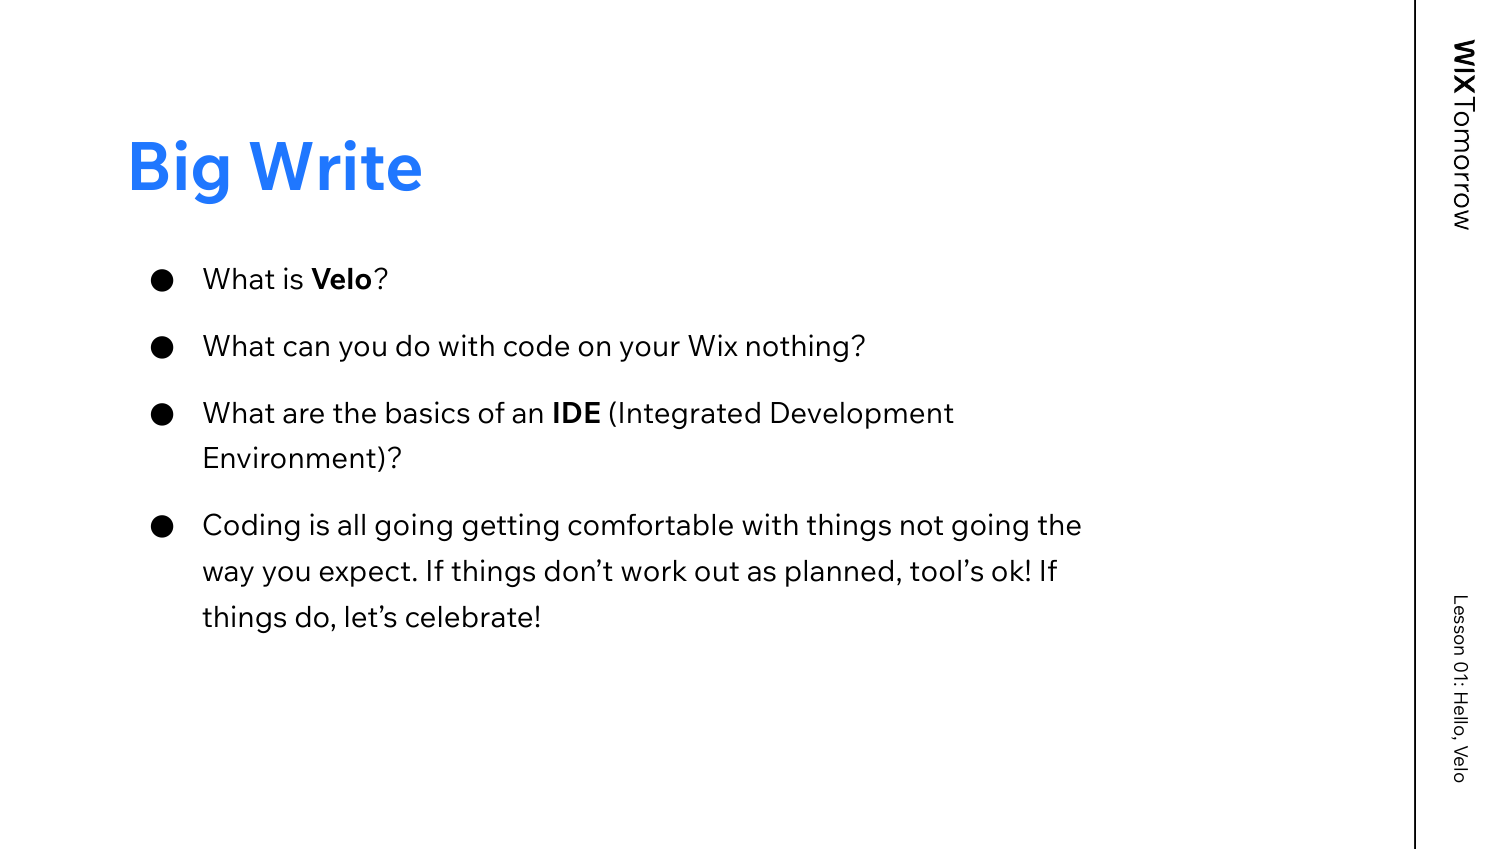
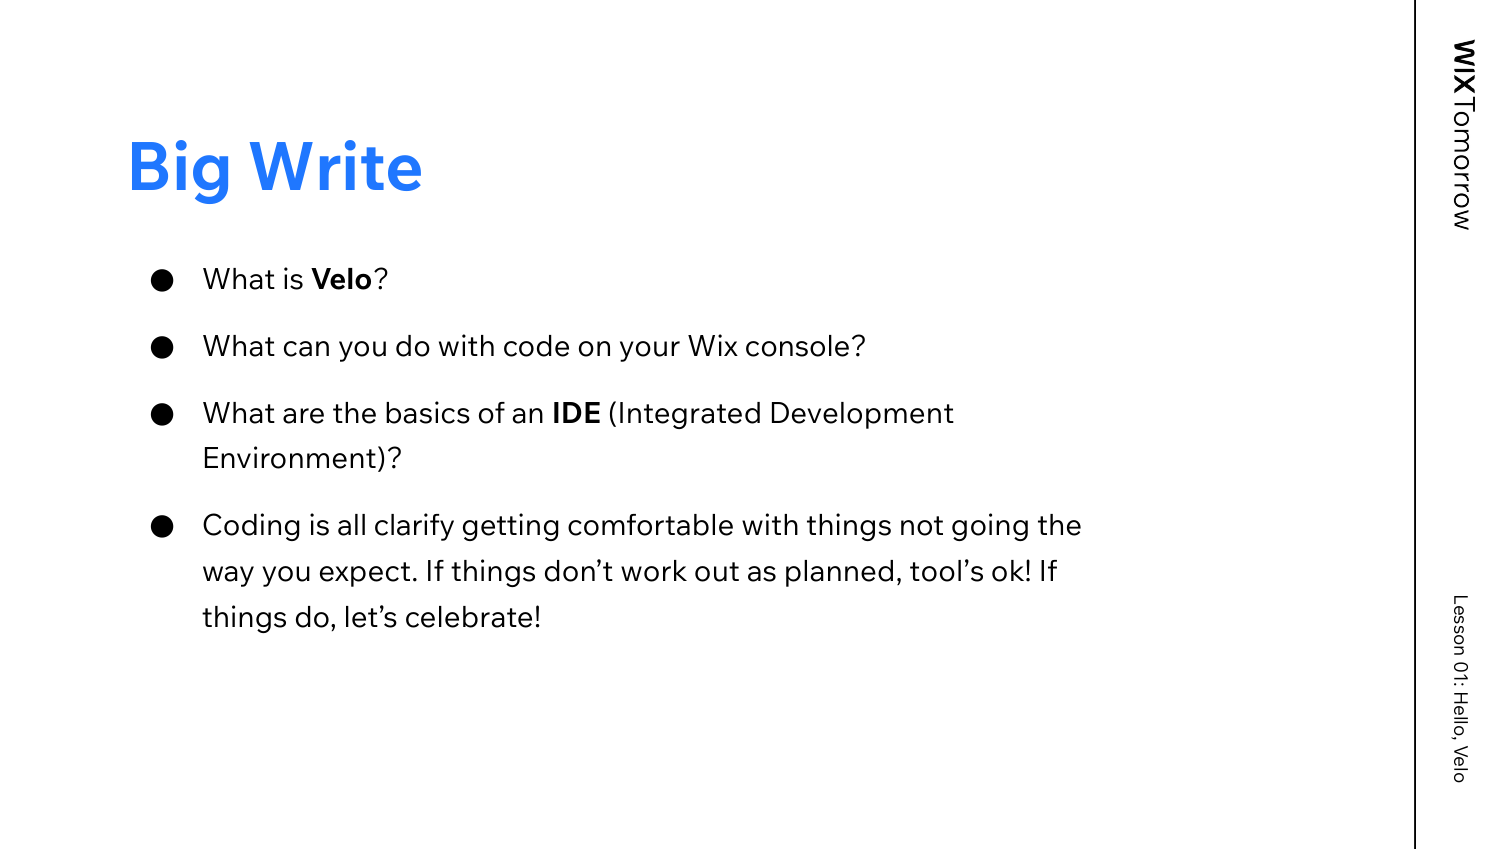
nothing: nothing -> console
all going: going -> clarify
